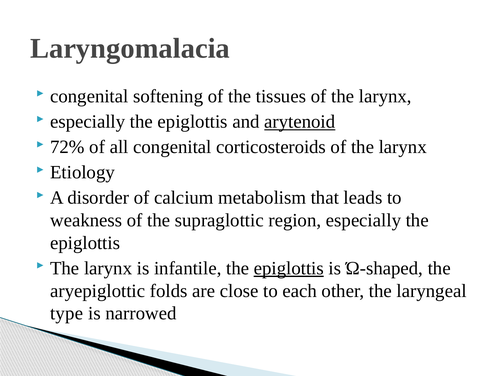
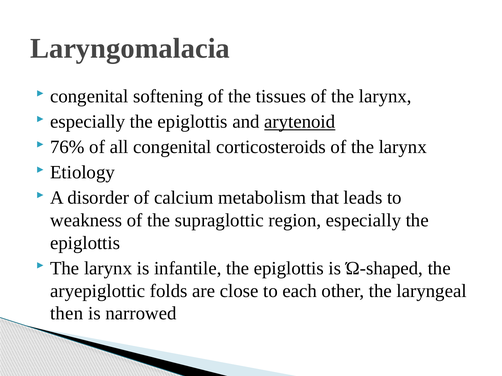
72%: 72% -> 76%
epiglottis at (289, 269) underline: present -> none
type: type -> then
